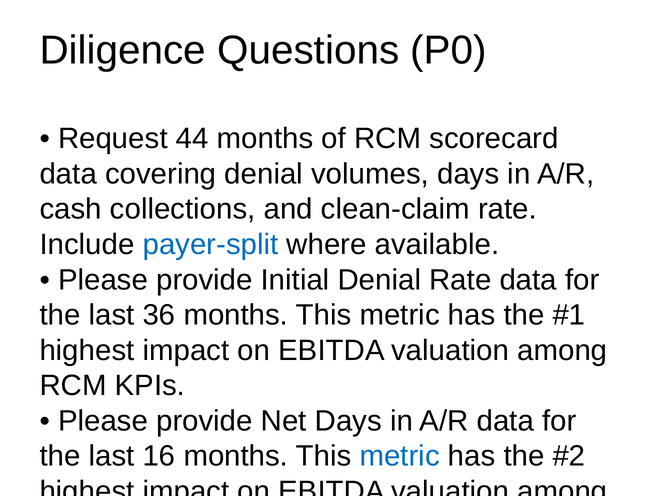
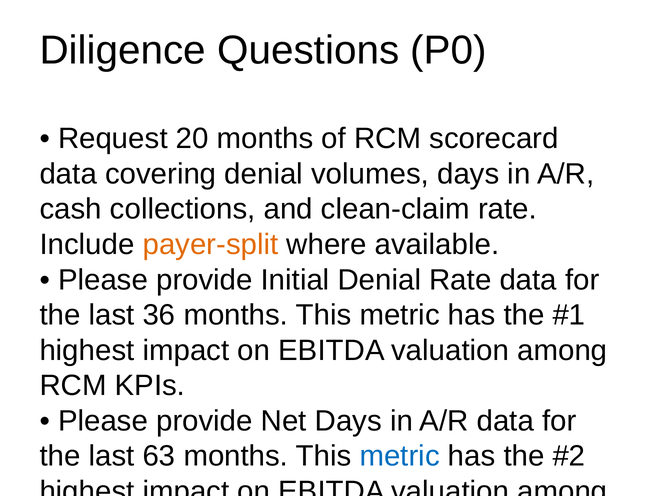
44: 44 -> 20
payer-split colour: blue -> orange
16: 16 -> 63
